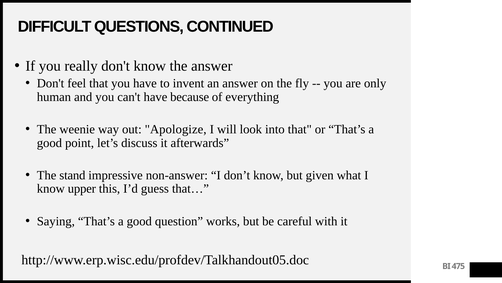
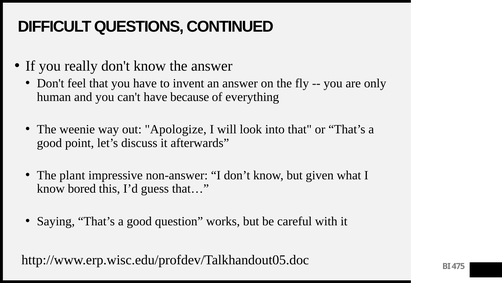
stand: stand -> plant
upper: upper -> bored
